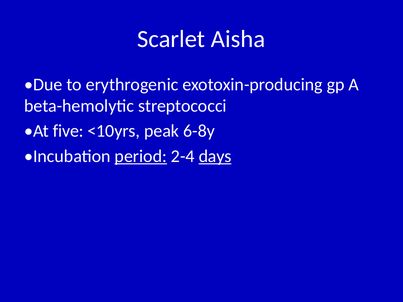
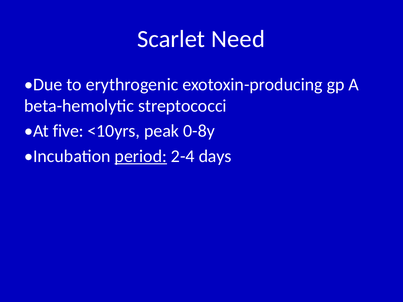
Aisha: Aisha -> Need
6-8y: 6-8y -> 0-8y
days underline: present -> none
